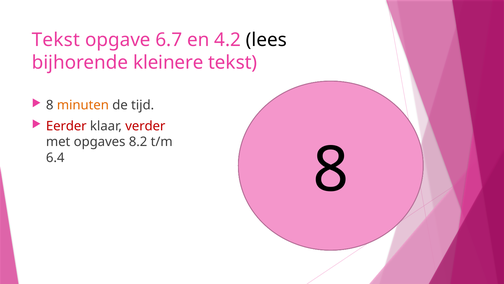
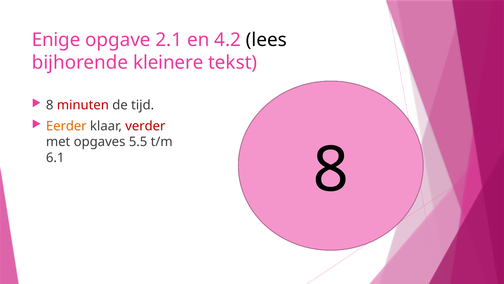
Tekst at (56, 40): Tekst -> Enige
6.7: 6.7 -> 2.1
minuten colour: orange -> red
Eerder colour: red -> orange
8.2: 8.2 -> 5.5
6.4: 6.4 -> 6.1
